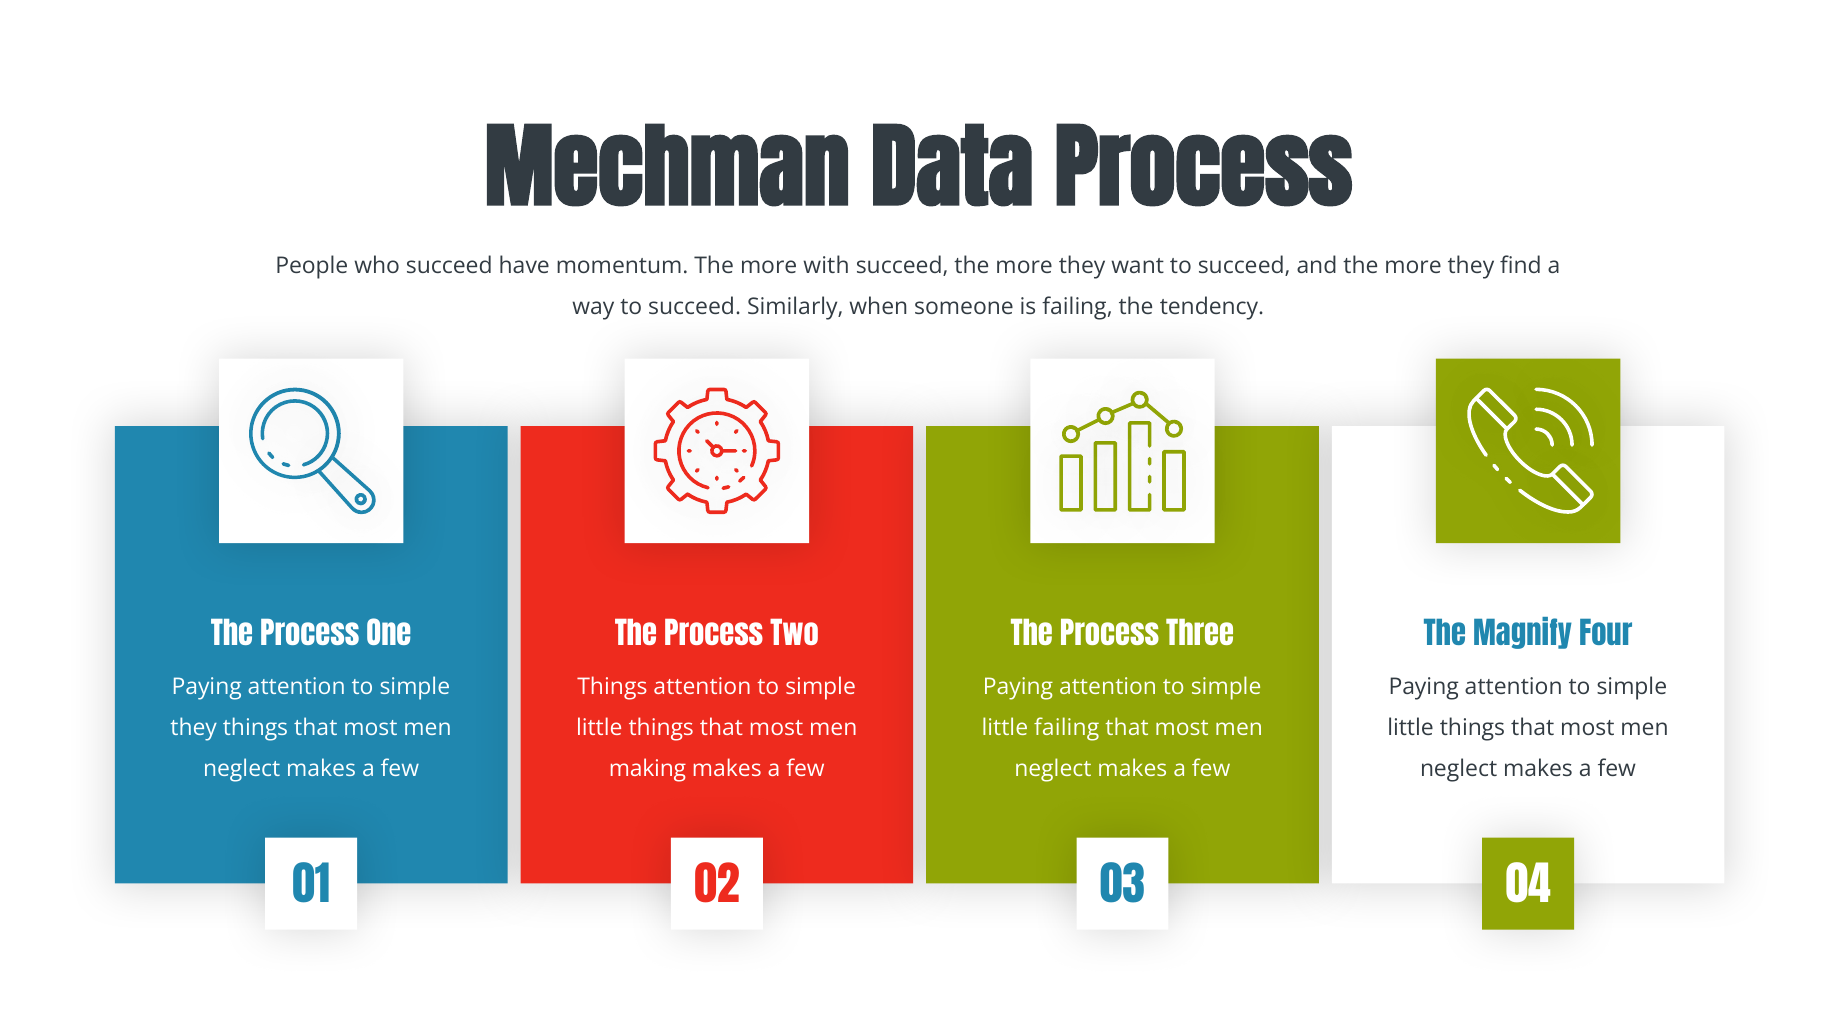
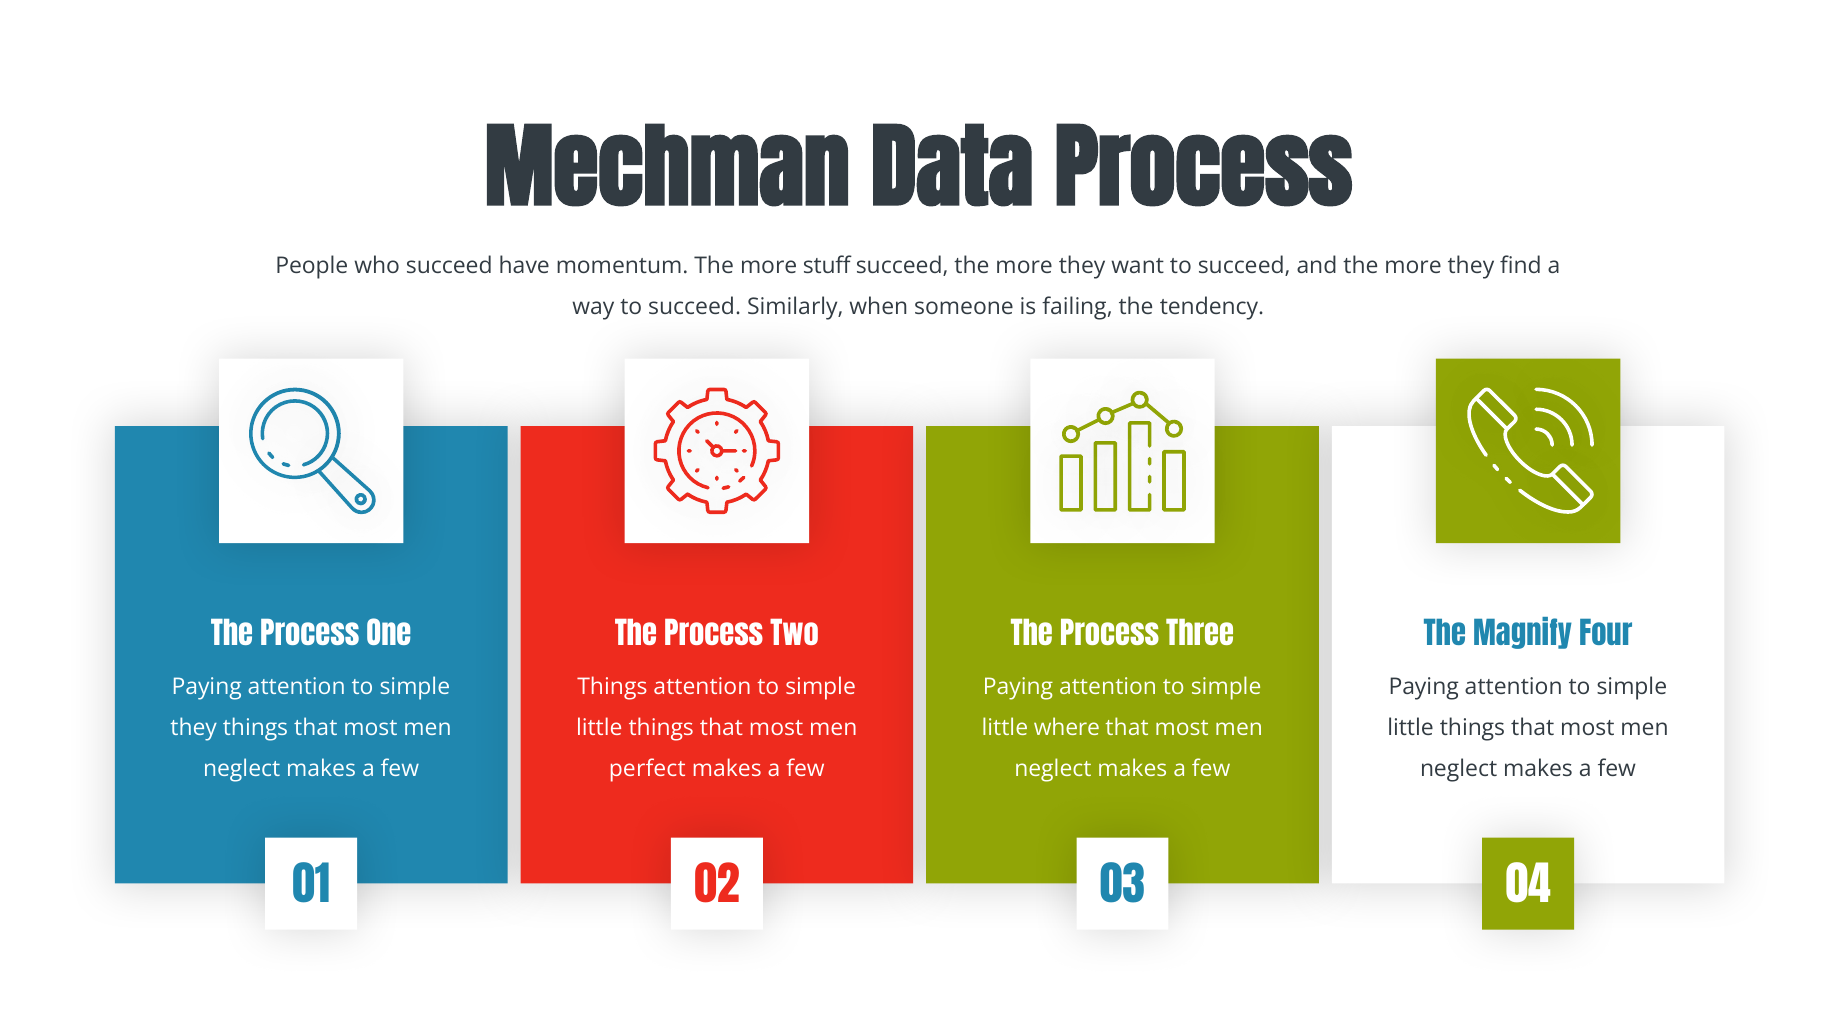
with: with -> stuff
little failing: failing -> where
making: making -> perfect
